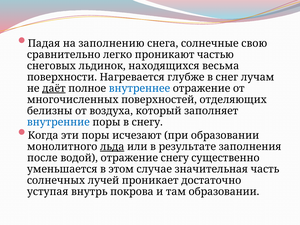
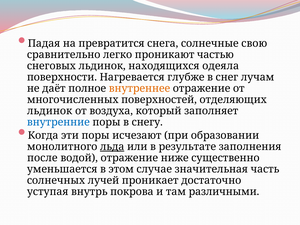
заполнению: заполнению -> превратится
весьма: весьма -> одеяла
даёт underline: present -> none
внутреннее colour: blue -> orange
белизны at (50, 111): белизны -> льдинок
отражение снегу: снегу -> ниже
там образовании: образовании -> различными
